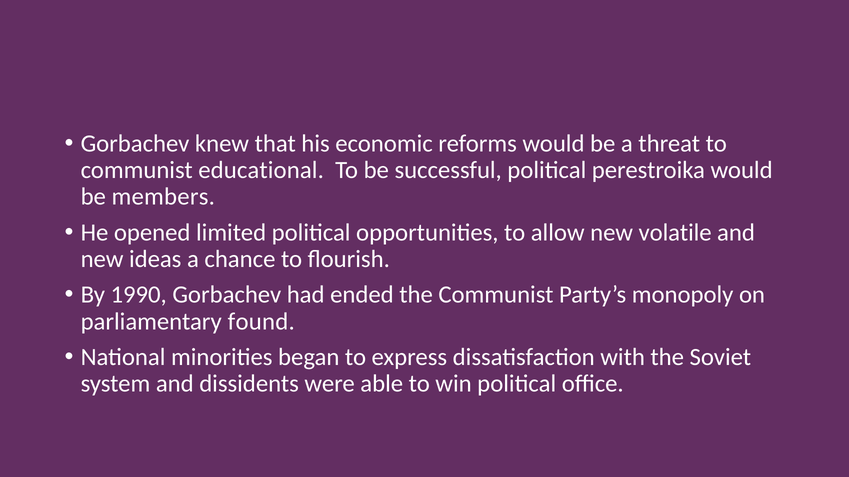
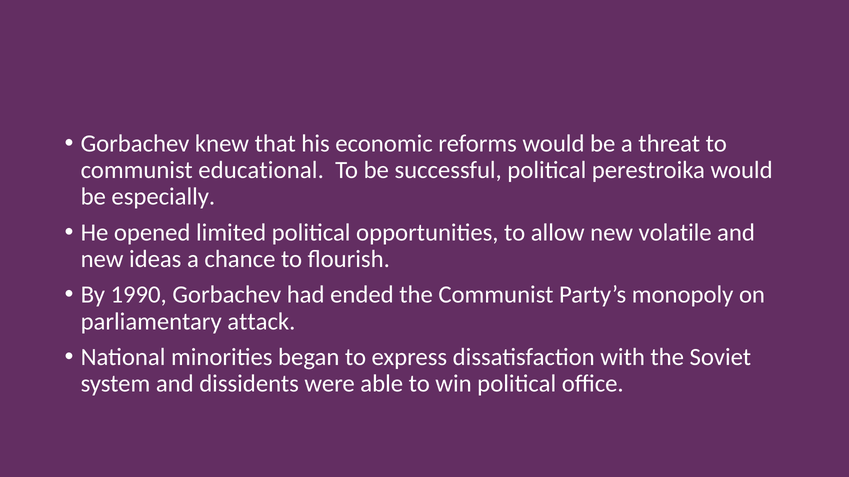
members: members -> especially
found: found -> attack
